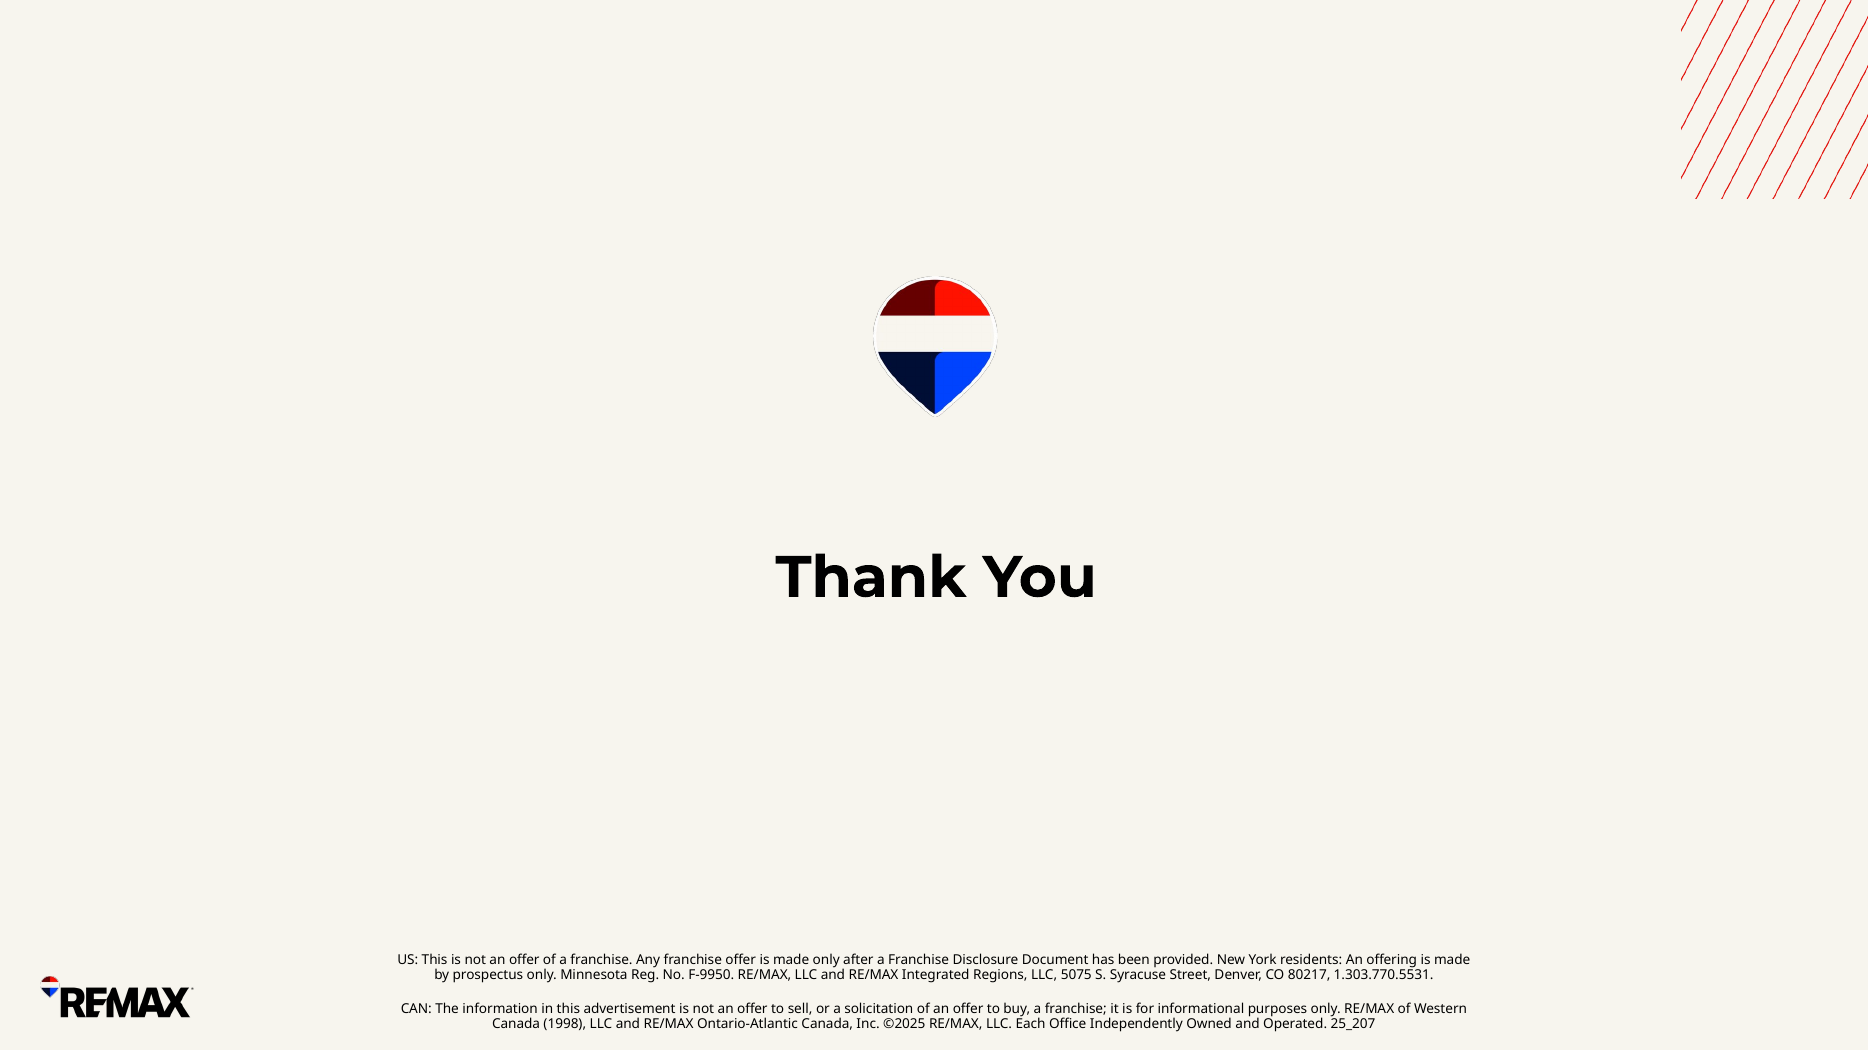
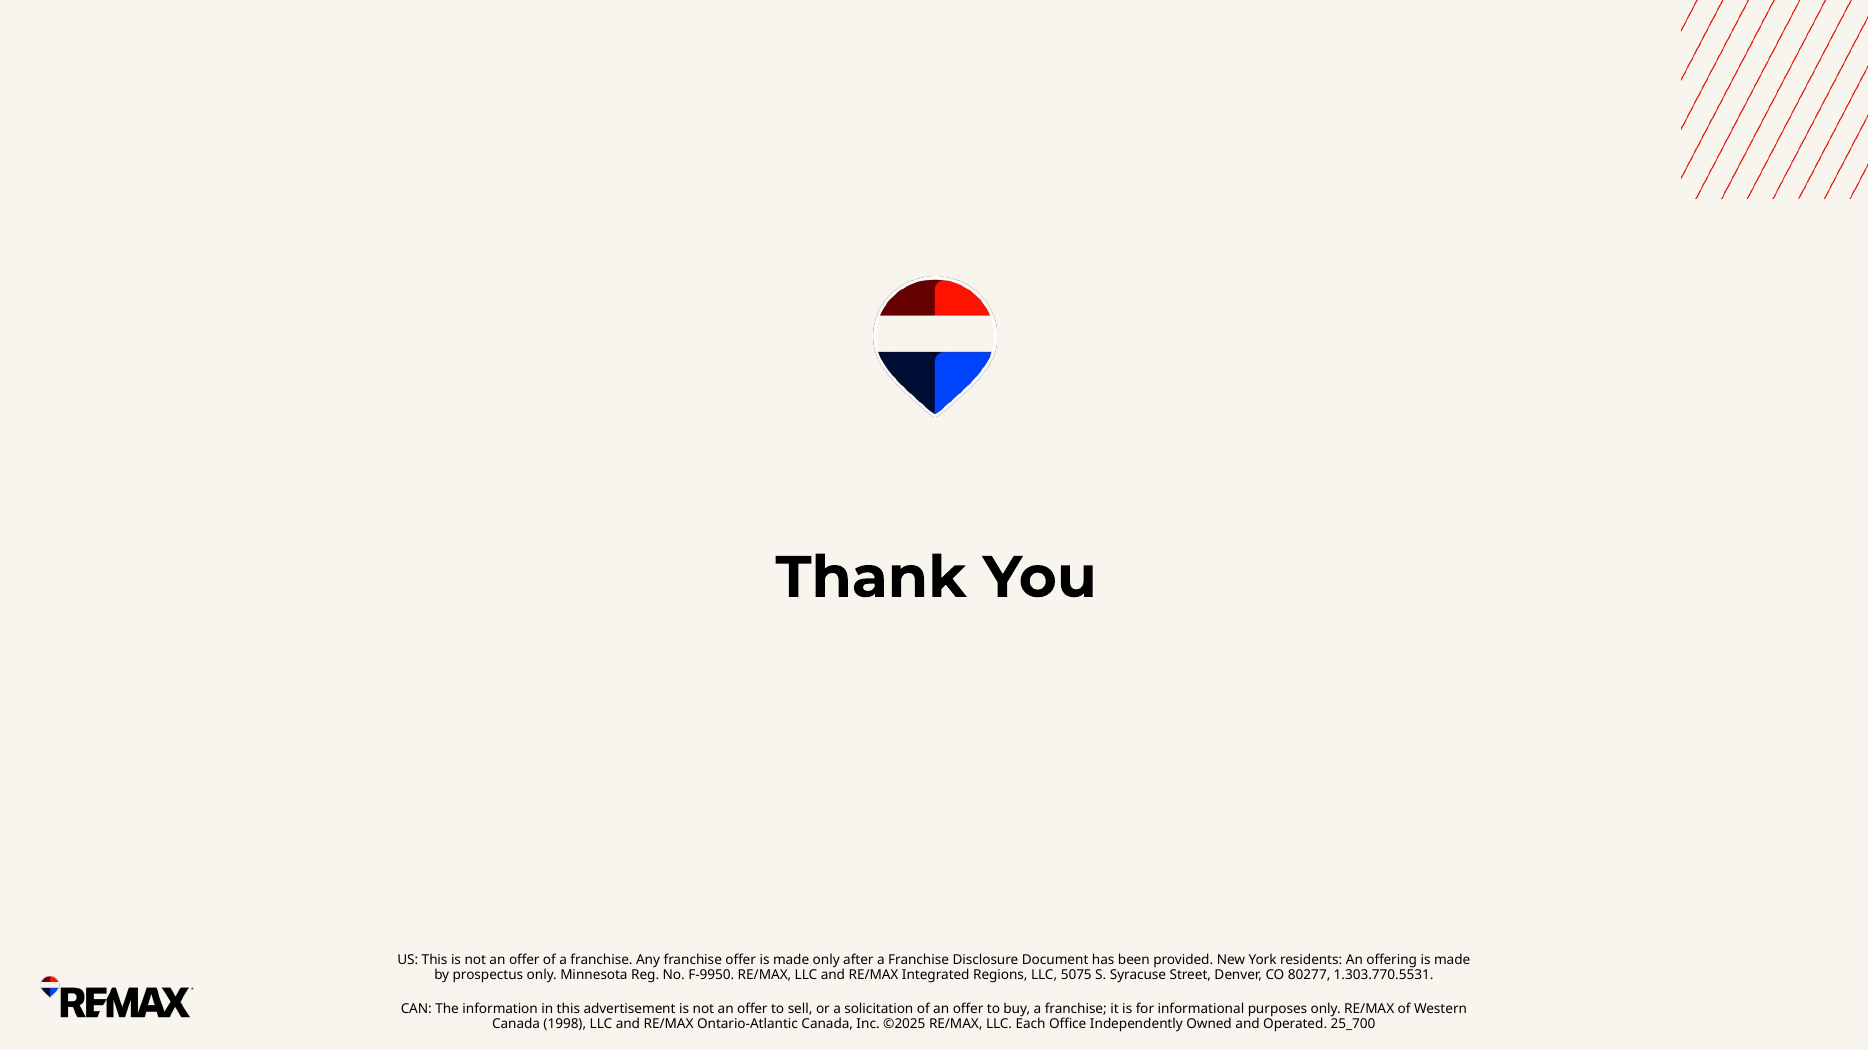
80217: 80217 -> 80277
25_207: 25_207 -> 25_700
